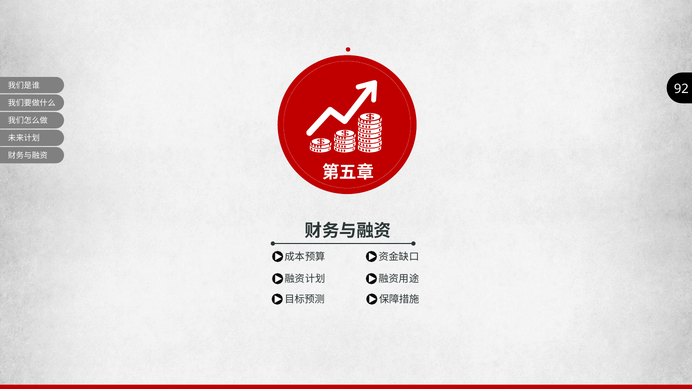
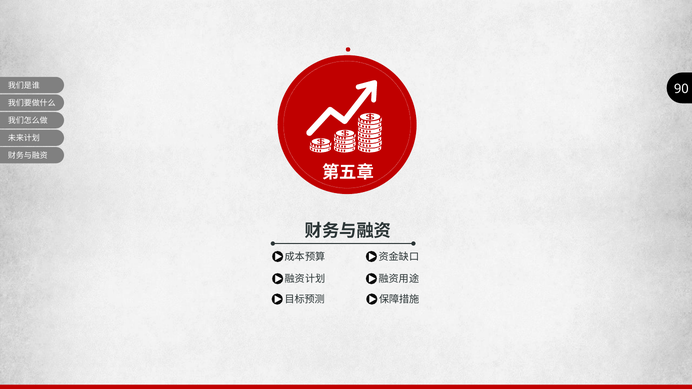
92: 92 -> 90
